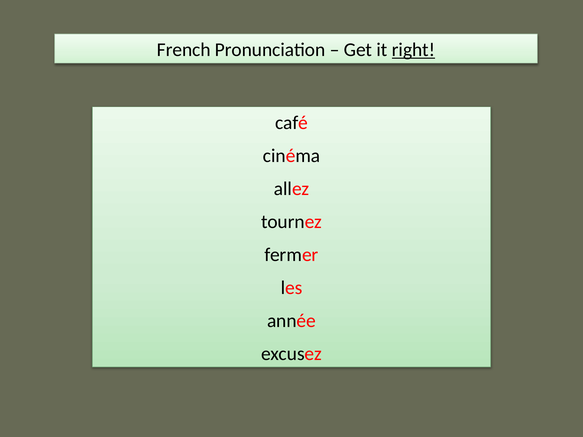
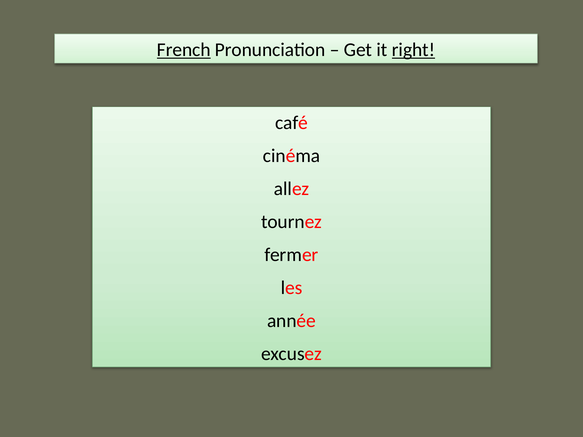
French underline: none -> present
